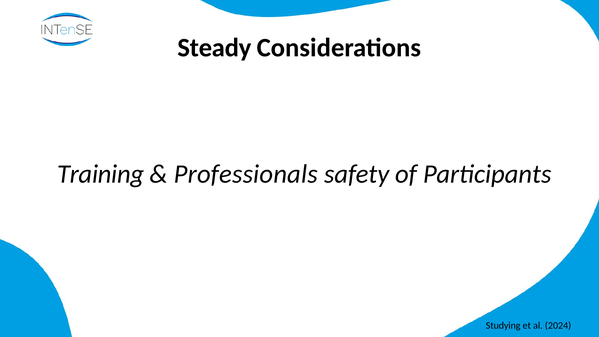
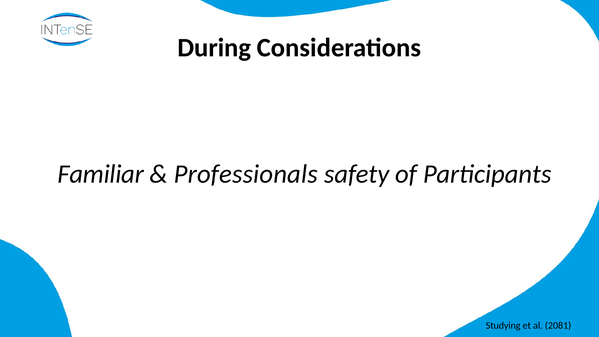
Steady: Steady -> During
Training: Training -> Familiar
2024: 2024 -> 2081
